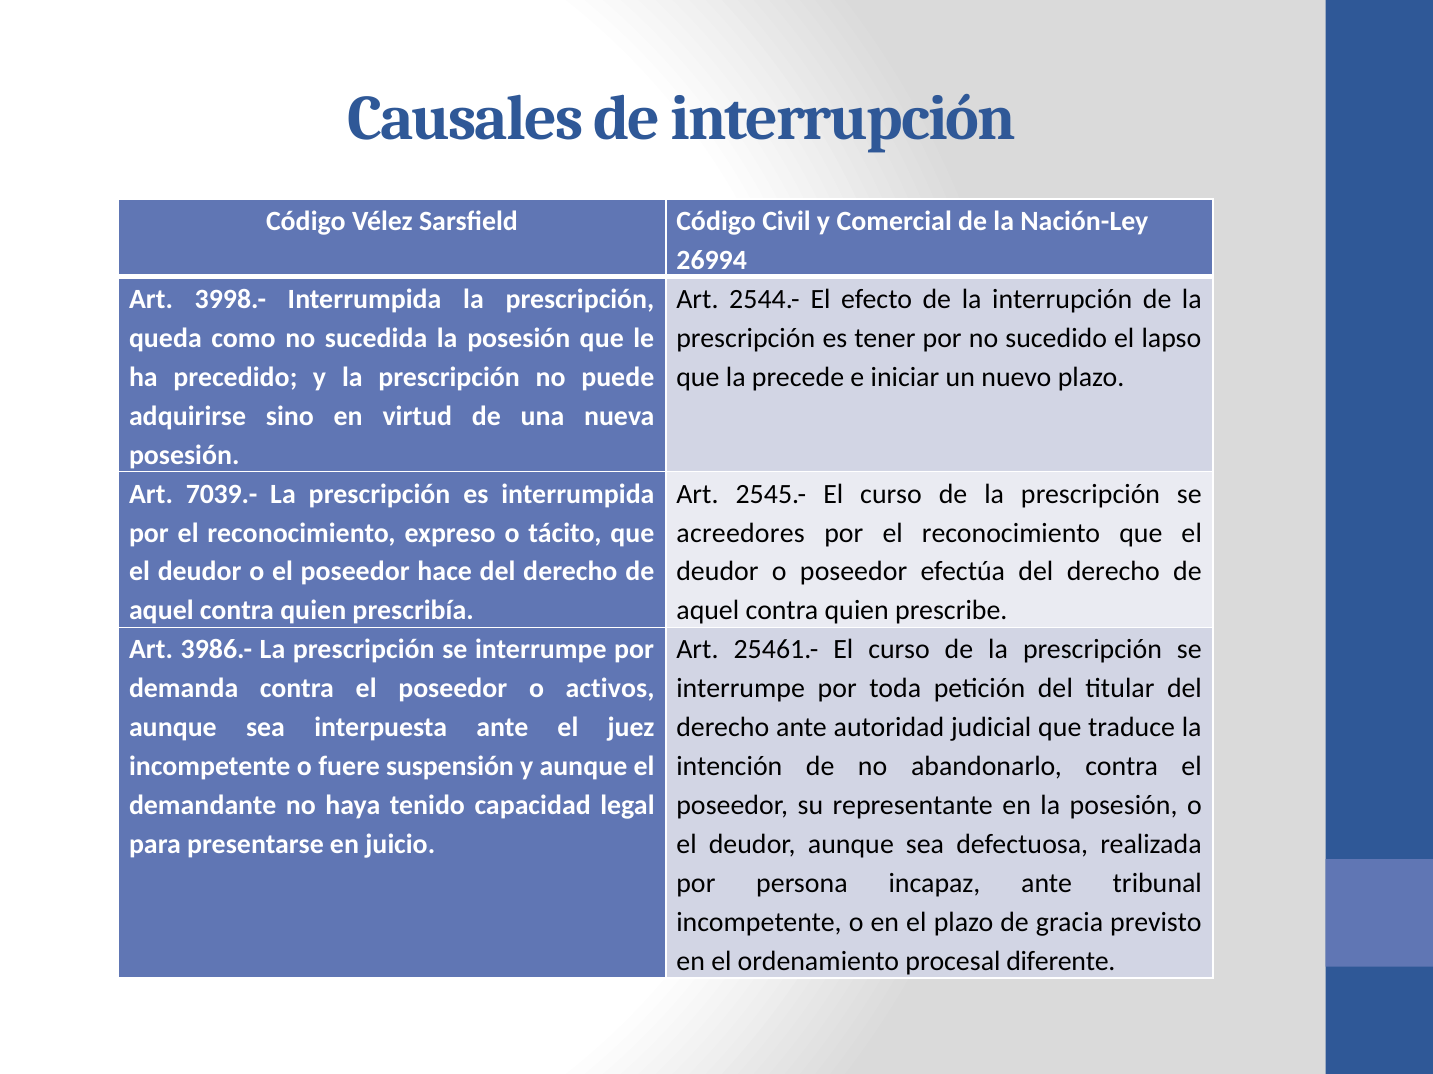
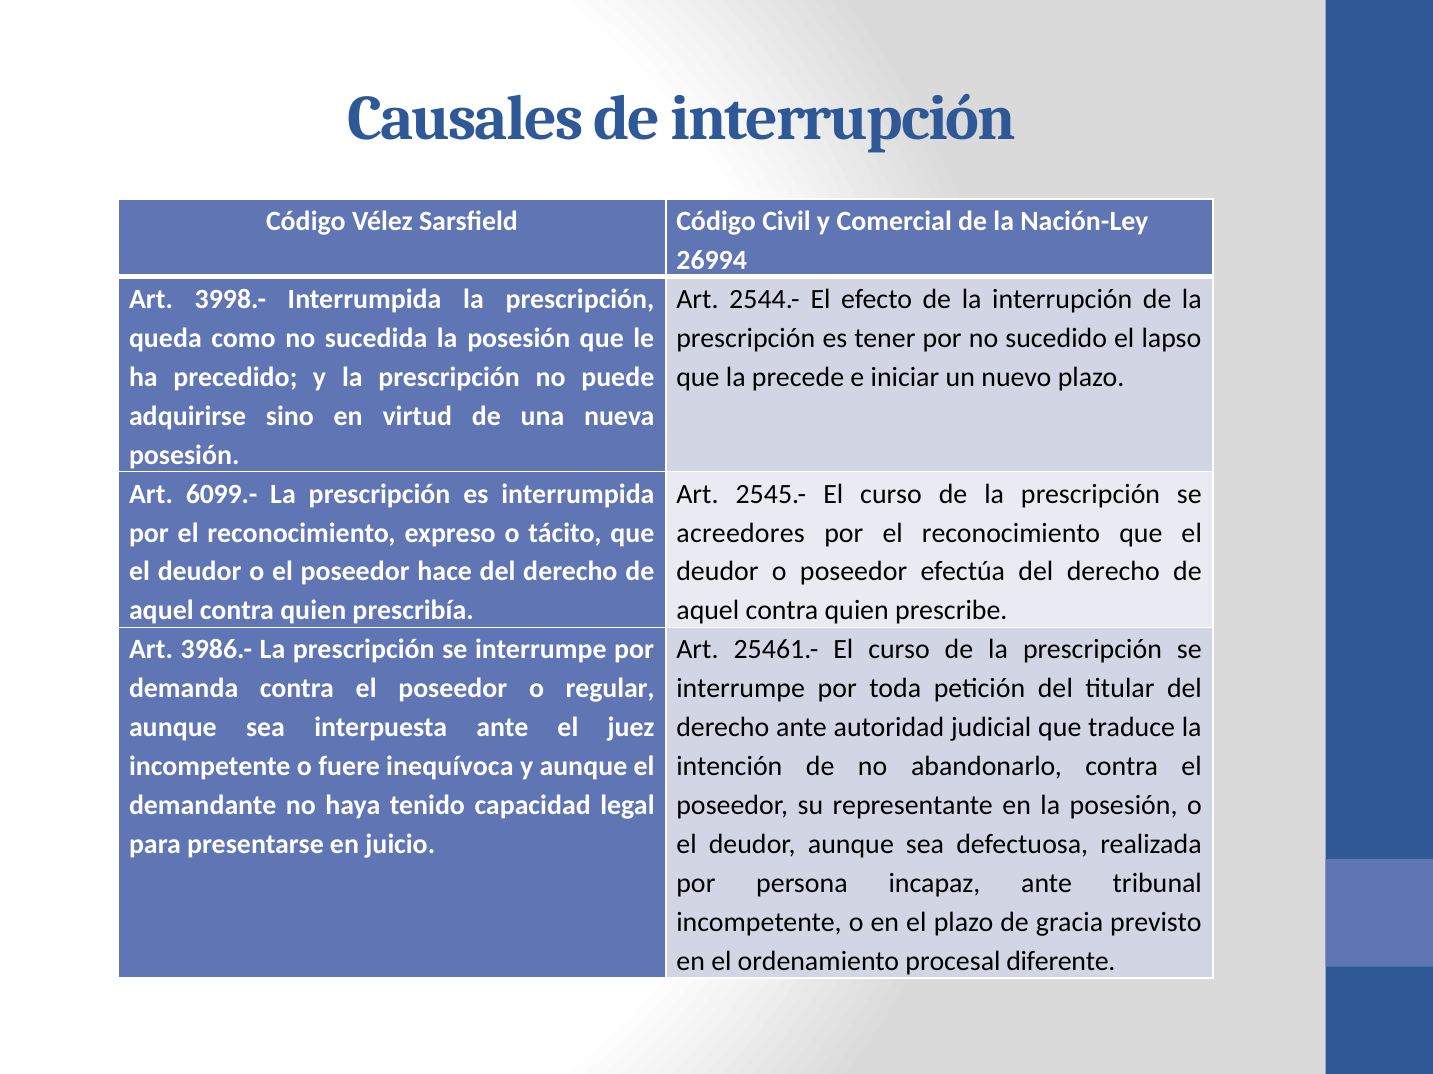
7039.-: 7039.- -> 6099.-
activos: activos -> regular
suspensión: suspensión -> inequívoca
